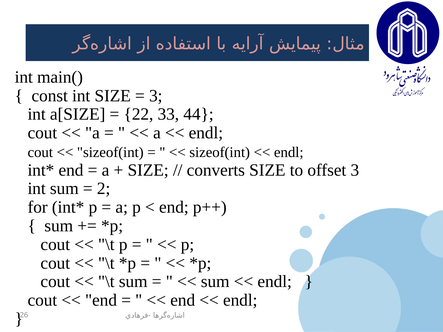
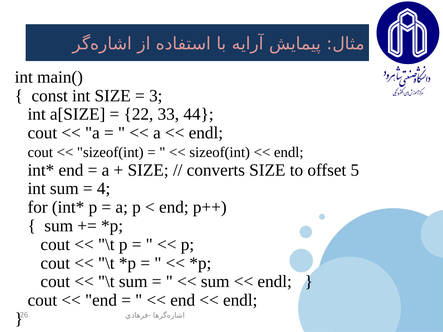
offset 3: 3 -> 5
2: 2 -> 4
